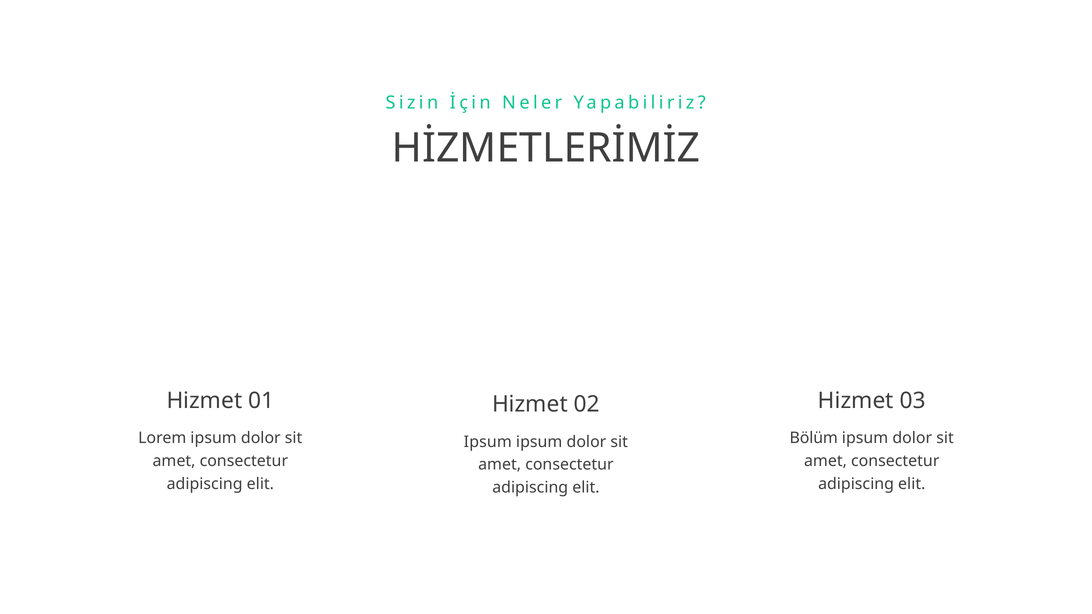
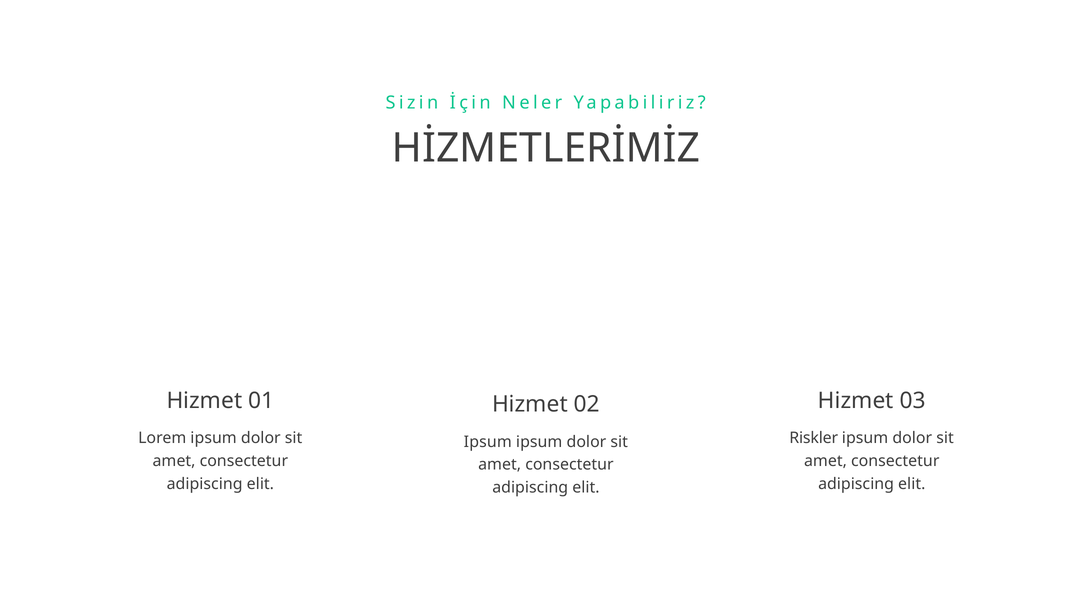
Bölüm: Bölüm -> Riskler
